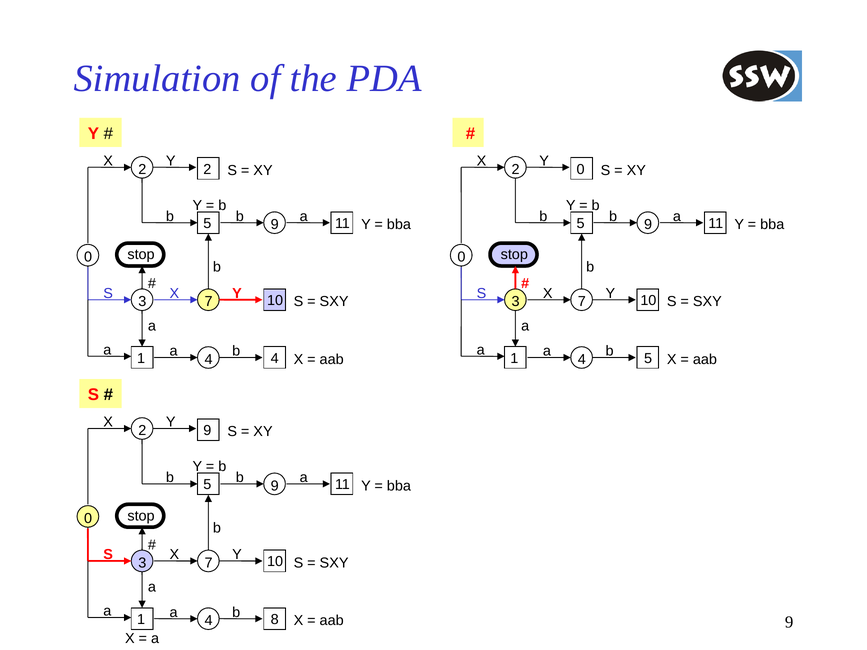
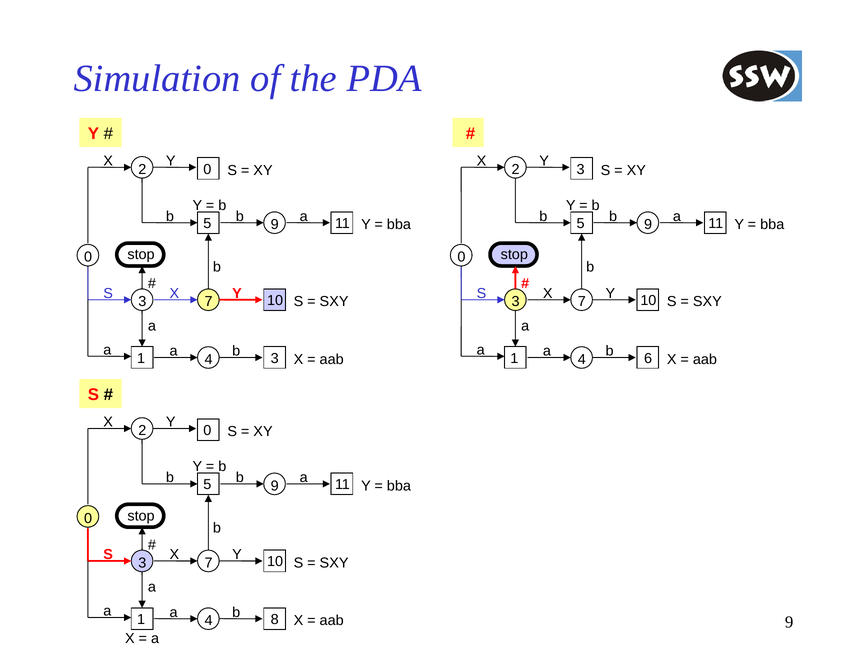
2 at (207, 169): 2 -> 0
2 0: 0 -> 3
4 at (275, 358): 4 -> 3
a 5: 5 -> 6
9 at (207, 431): 9 -> 0
